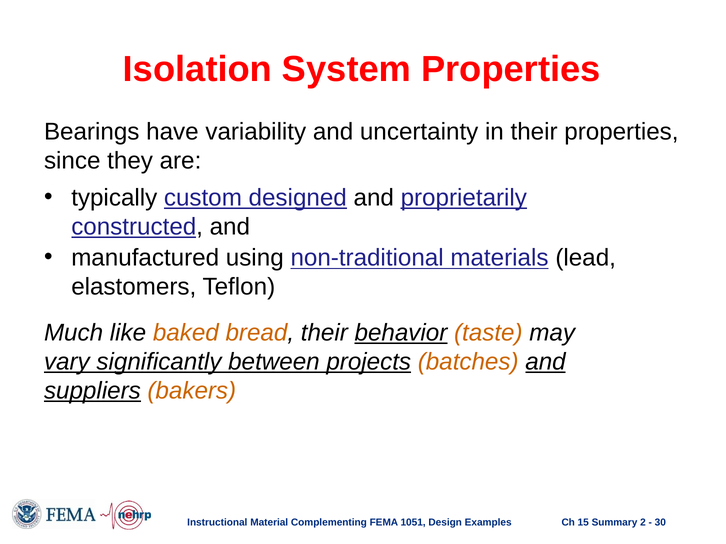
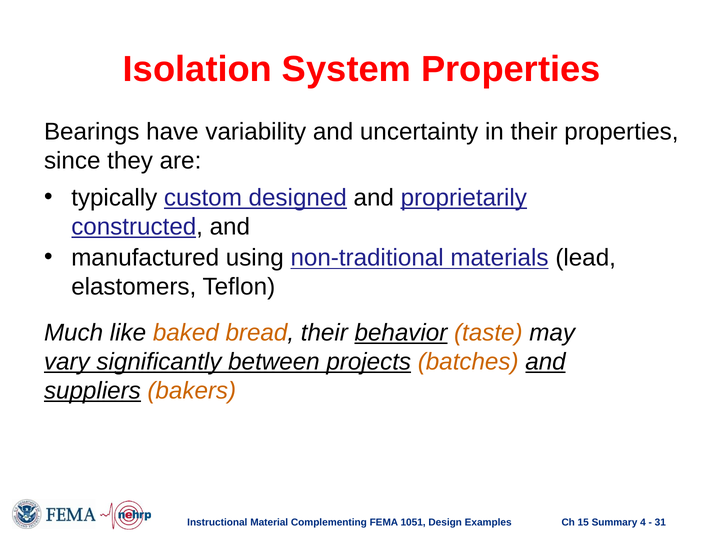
2: 2 -> 4
30: 30 -> 31
